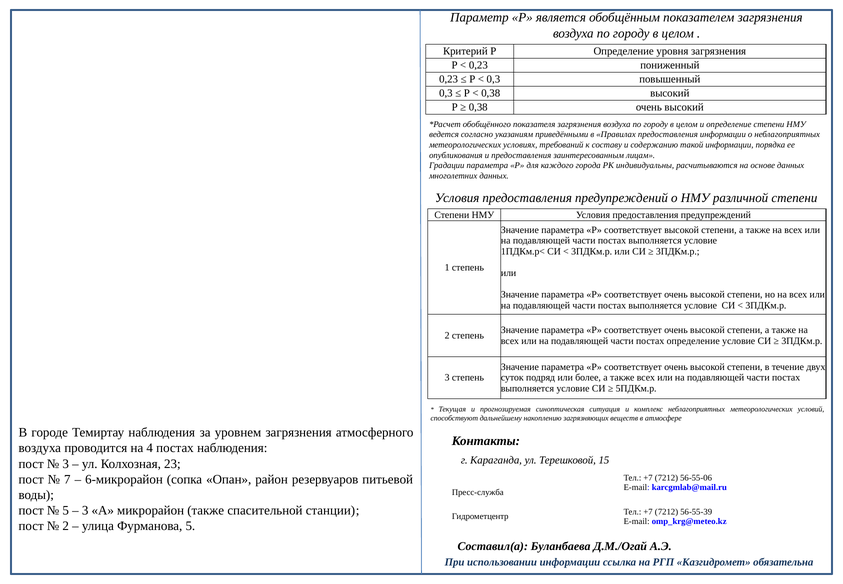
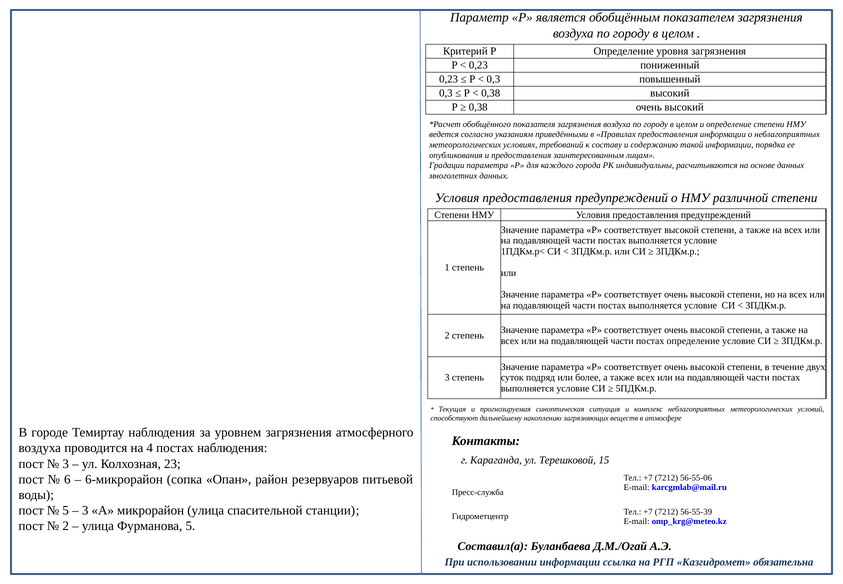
7: 7 -> 6
микрорайон также: также -> улица
